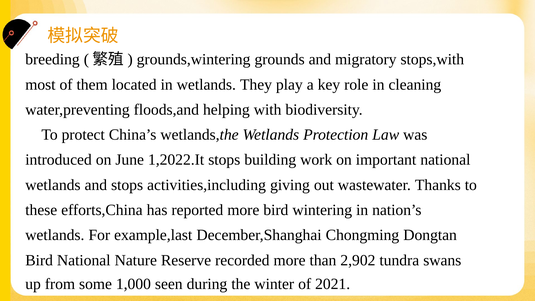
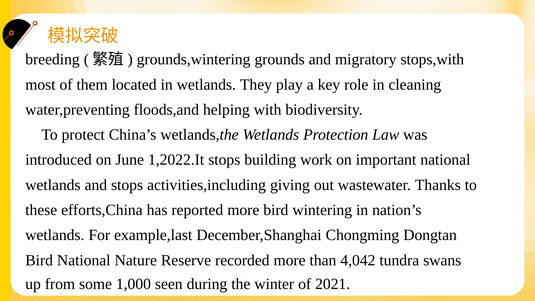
2,902: 2,902 -> 4,042
